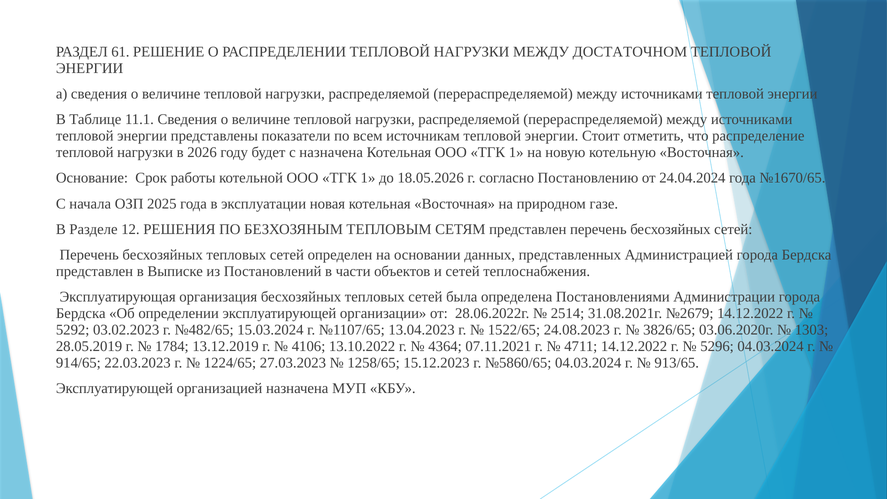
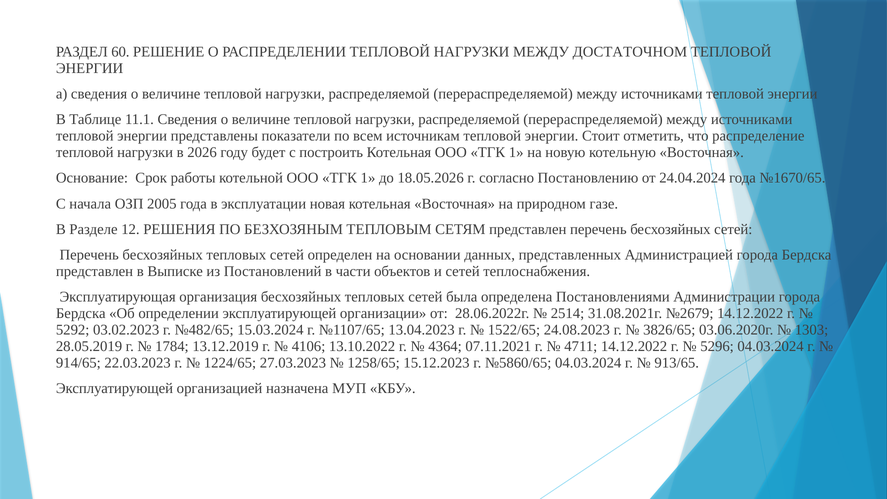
61: 61 -> 60
с назначена: назначена -> построить
2025: 2025 -> 2005
